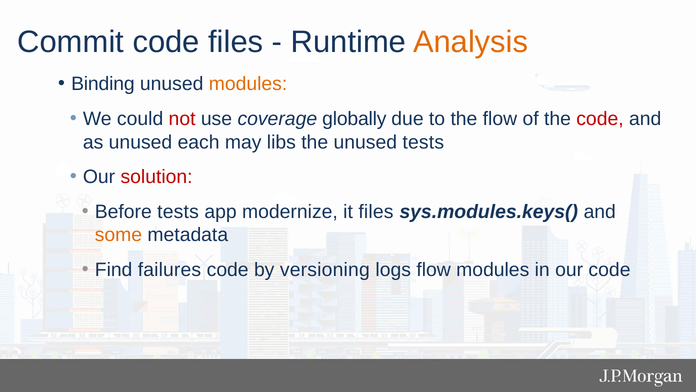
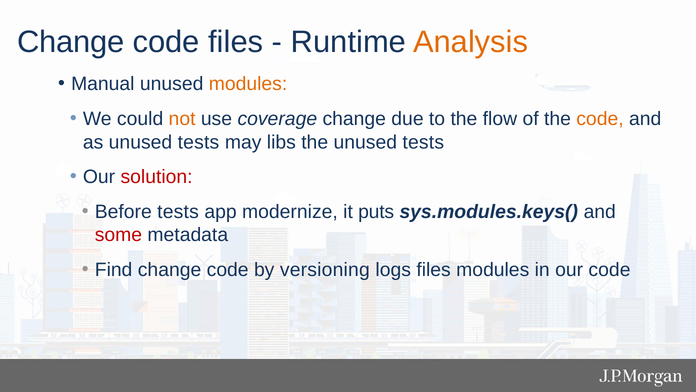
Commit at (71, 42): Commit -> Change
Binding: Binding -> Manual
not colour: red -> orange
coverage globally: globally -> change
code at (600, 119) colour: red -> orange
as unused each: each -> tests
it files: files -> puts
some colour: orange -> red
Find failures: failures -> change
logs flow: flow -> files
